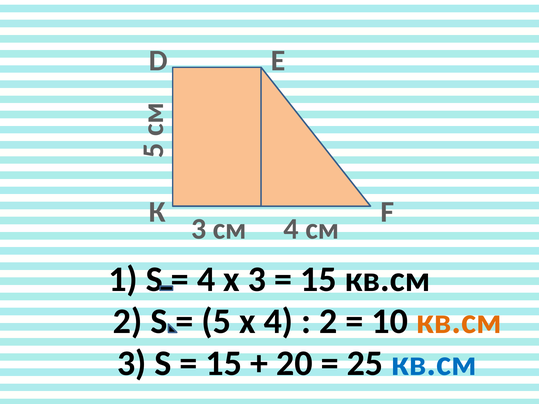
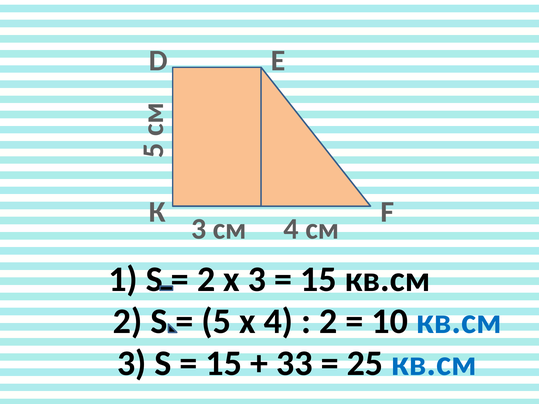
4 at (206, 279): 4 -> 2
кв.см at (459, 322) colour: orange -> blue
20: 20 -> 33
